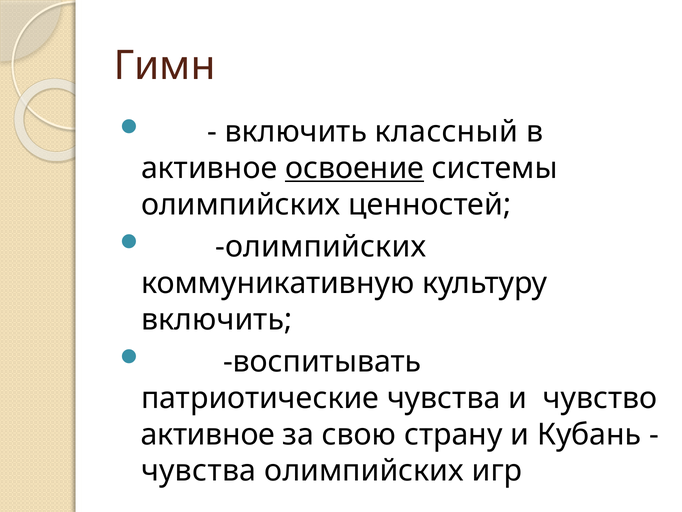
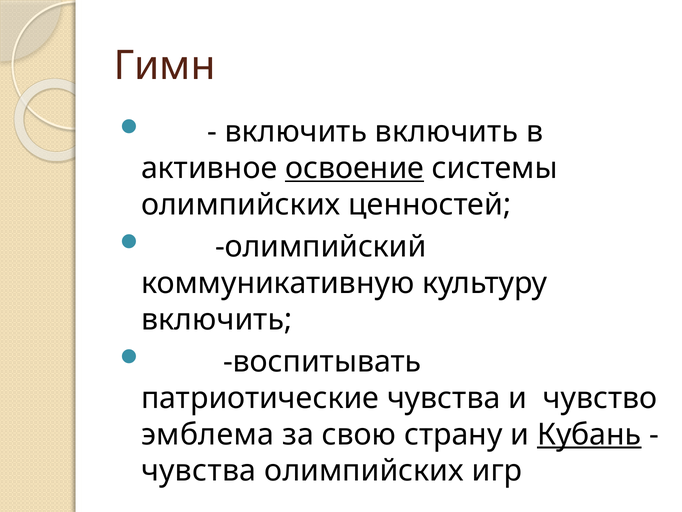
включить классный: классный -> включить
олимпийских at (321, 246): олимпийских -> олимпийский
активное at (208, 434): активное -> эмблема
Кубань underline: none -> present
